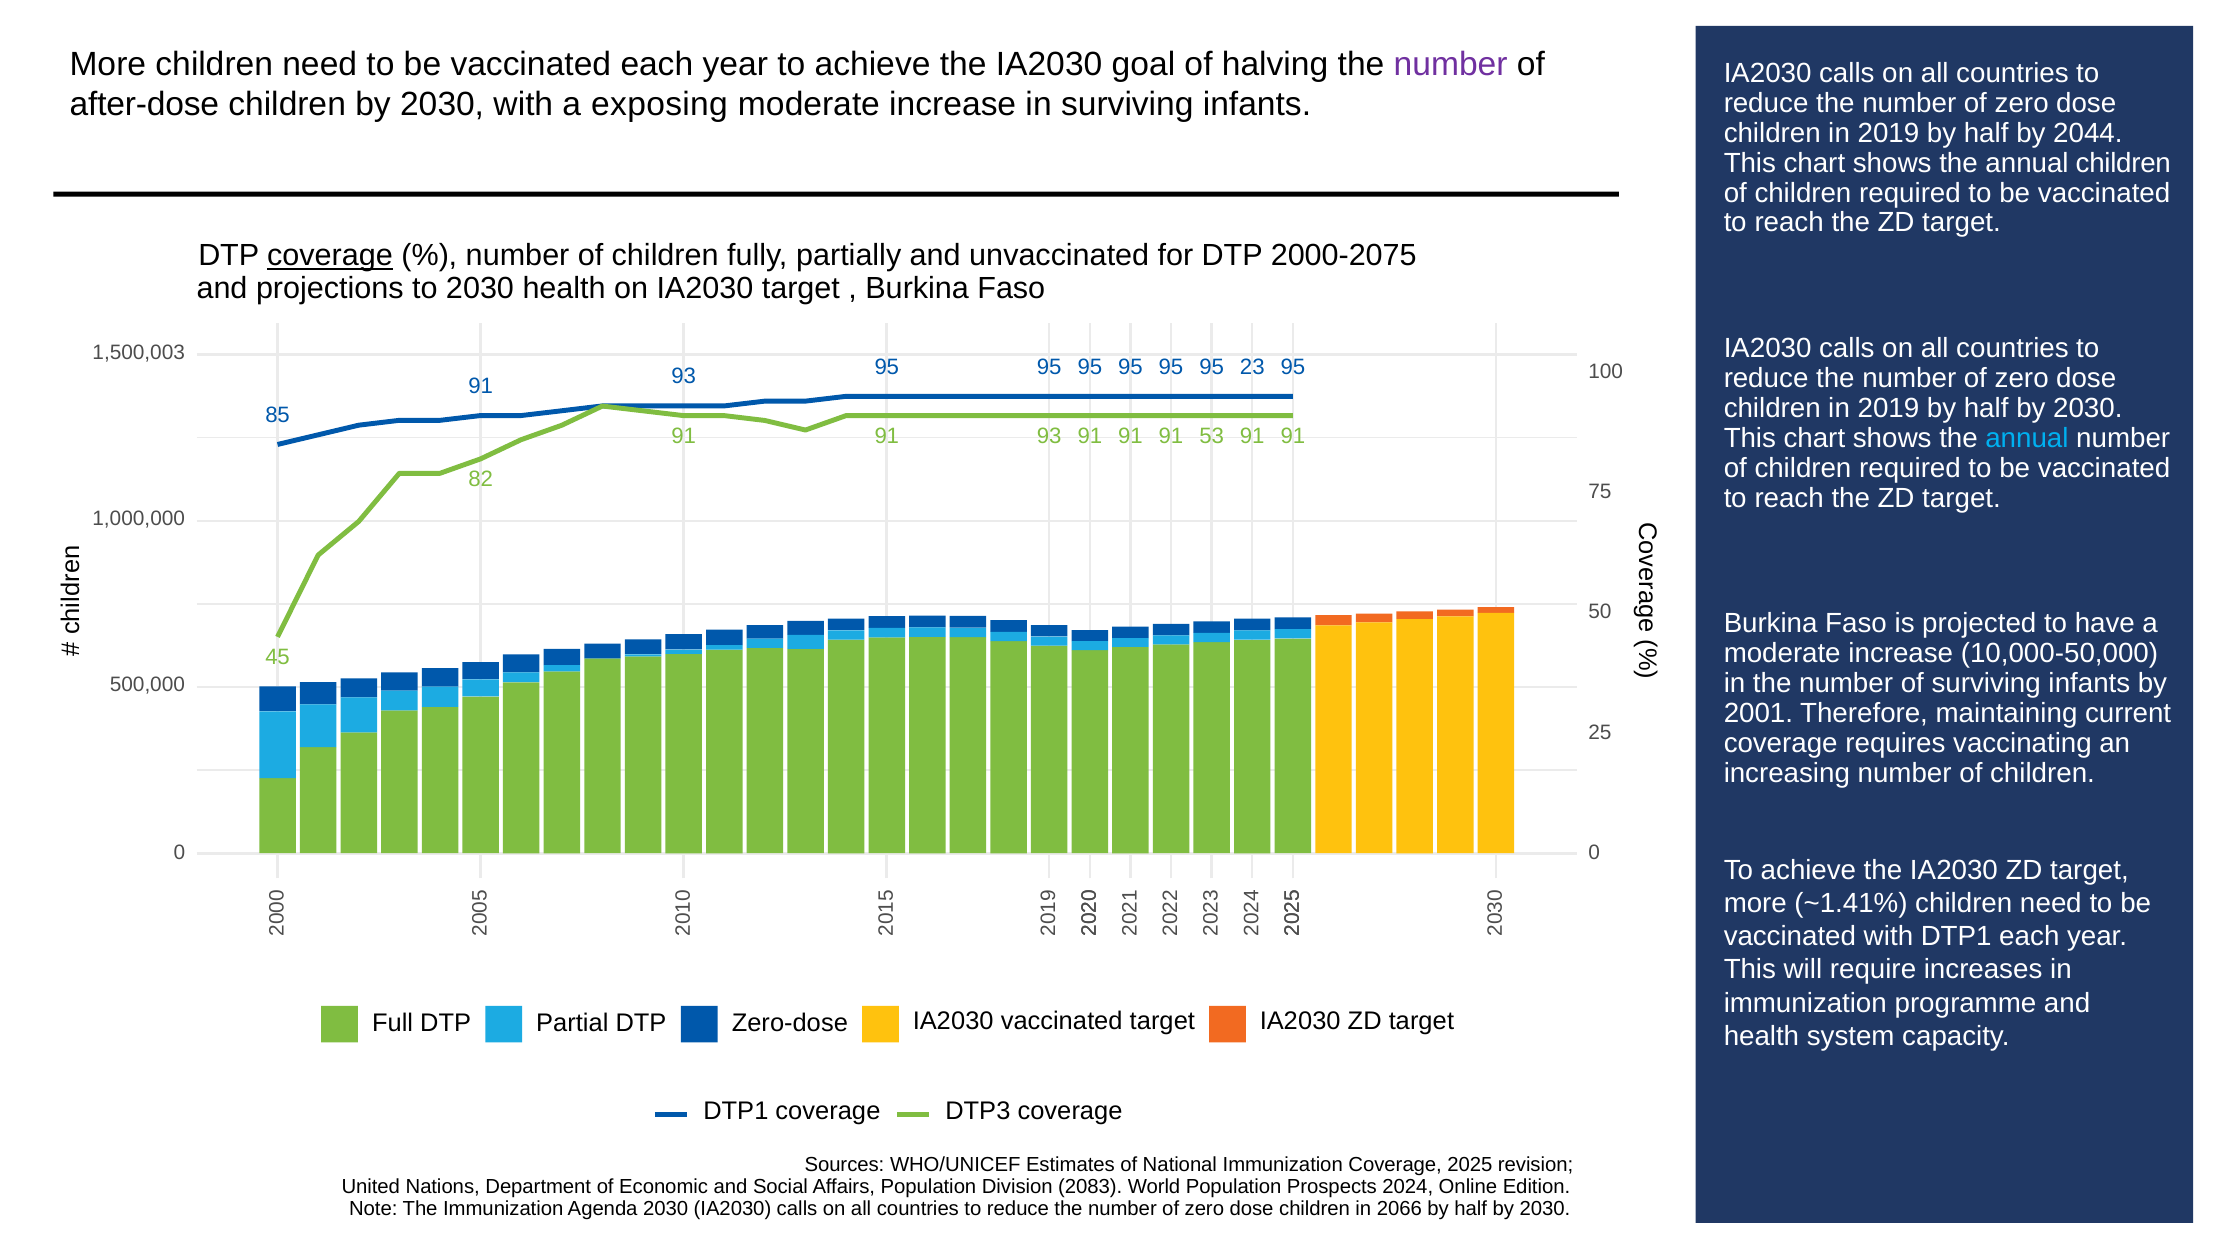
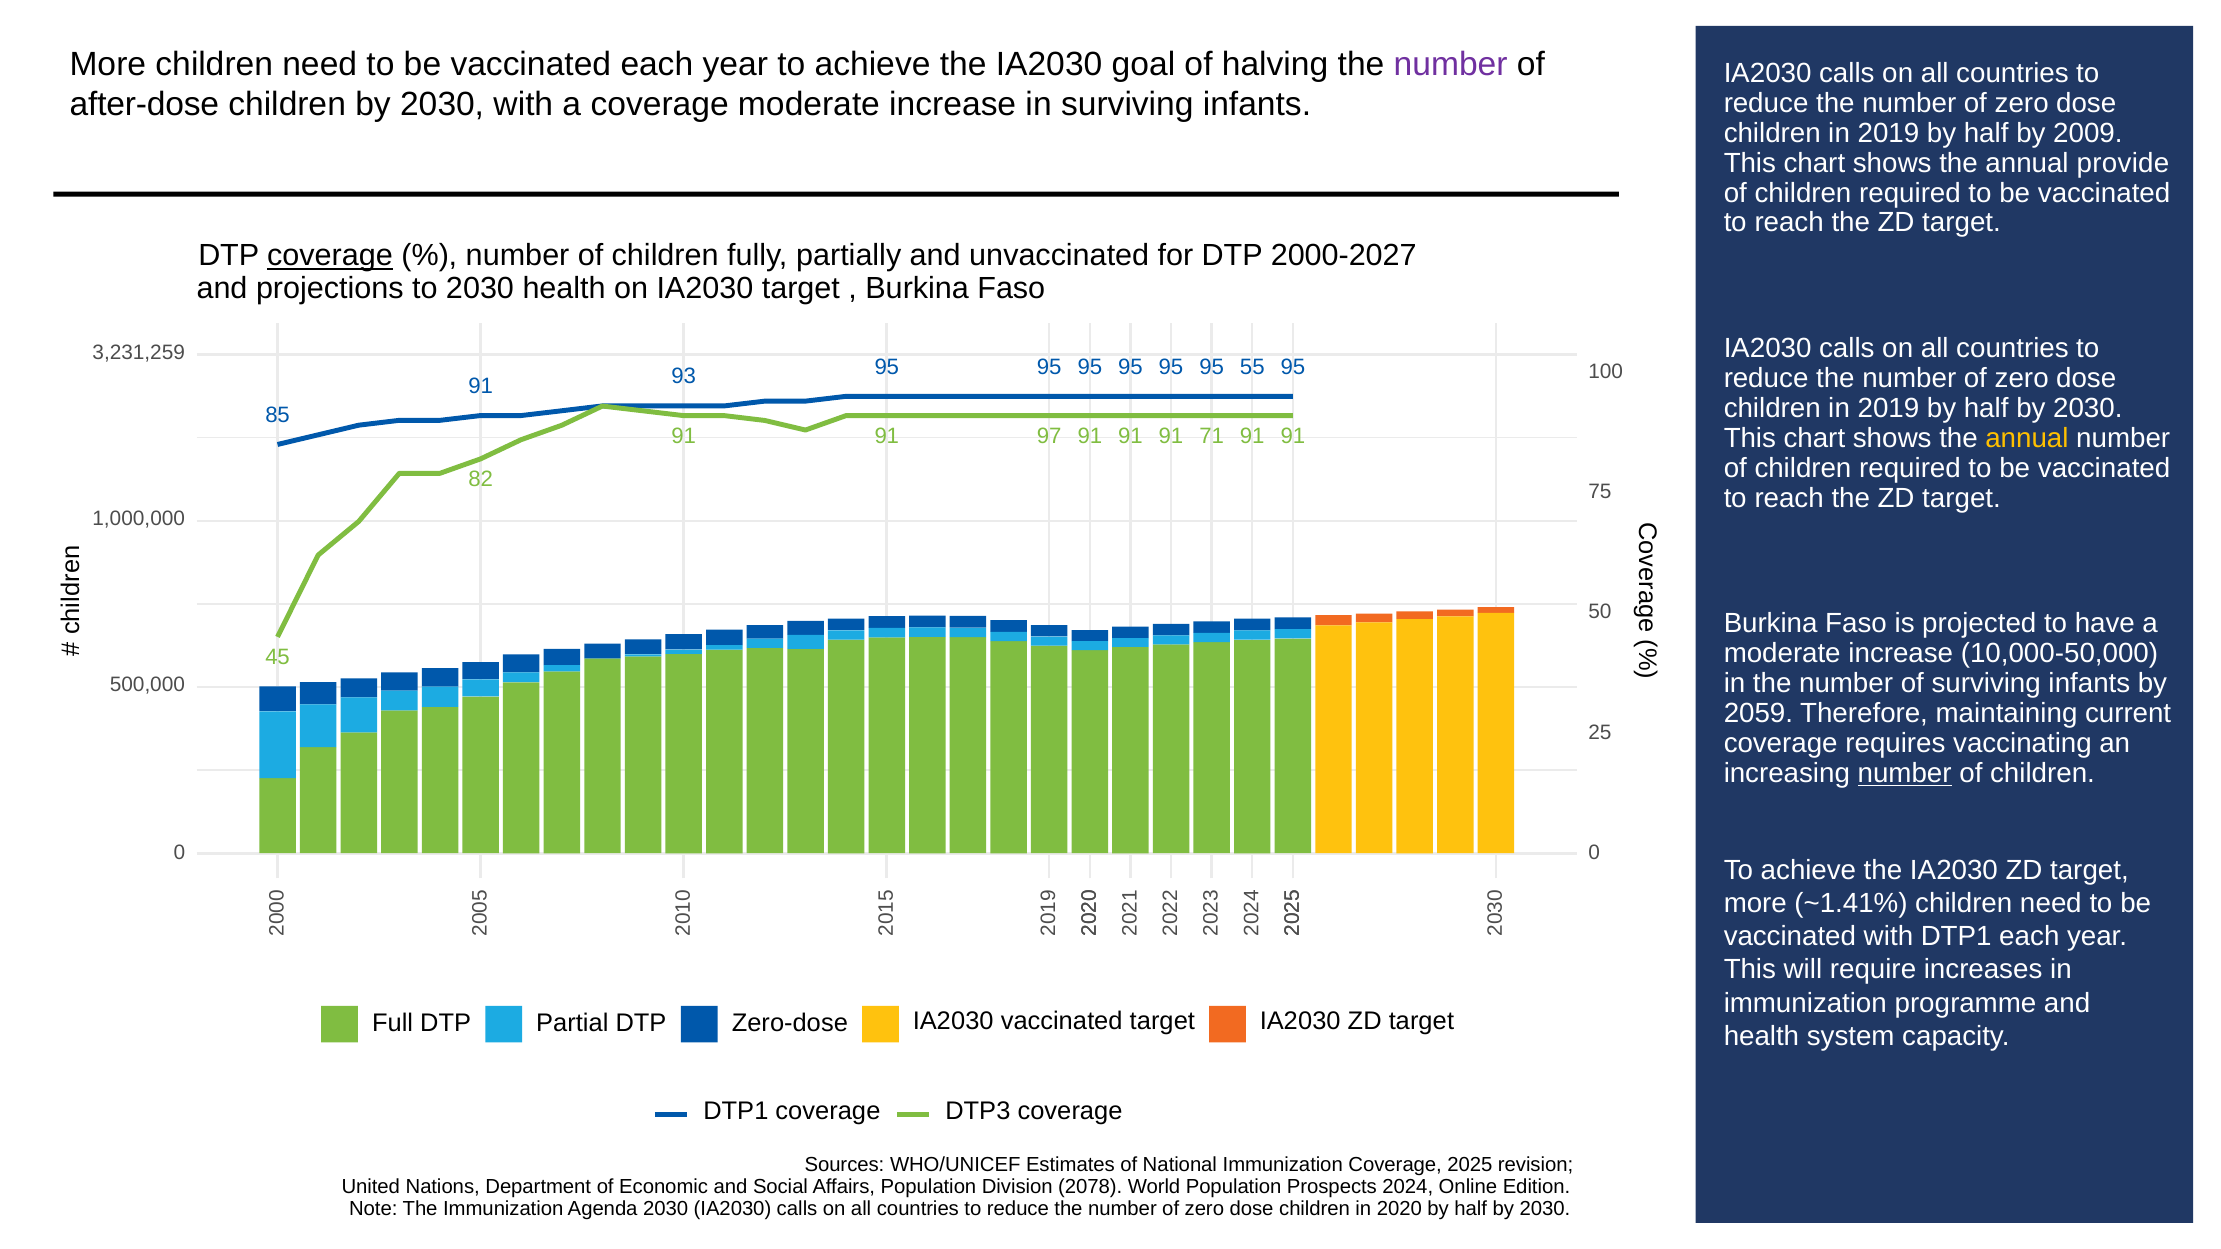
a exposing: exposing -> coverage
2044: 2044 -> 2009
annual children: children -> provide
2000-2075: 2000-2075 -> 2000-2027
1,500,003: 1,500,003 -> 3,231,259
23: 23 -> 55
annual at (2027, 438) colour: light blue -> yellow
91 91 93: 93 -> 97
53: 53 -> 71
2001: 2001 -> 2059
number at (1905, 774) underline: none -> present
2083: 2083 -> 2078
2066: 2066 -> 2020
